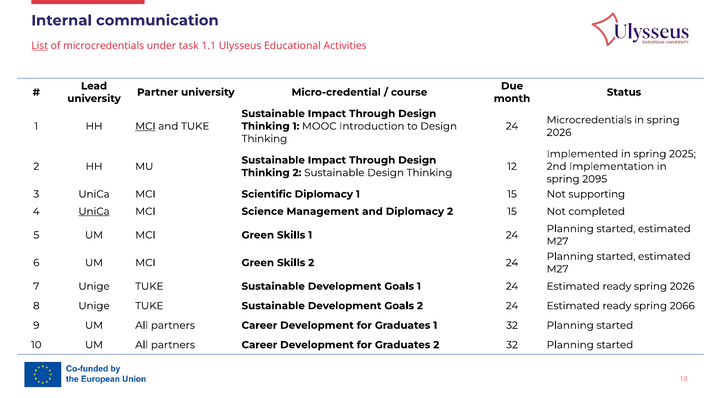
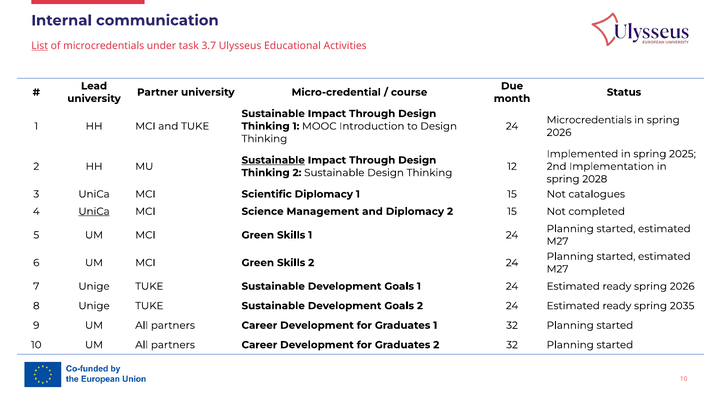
1.1: 1.1 -> 3.7
MCI at (145, 126) underline: present -> none
Sustainable at (273, 160) underline: none -> present
2095: 2095 -> 2028
supporting: supporting -> catalogues
2066: 2066 -> 2035
